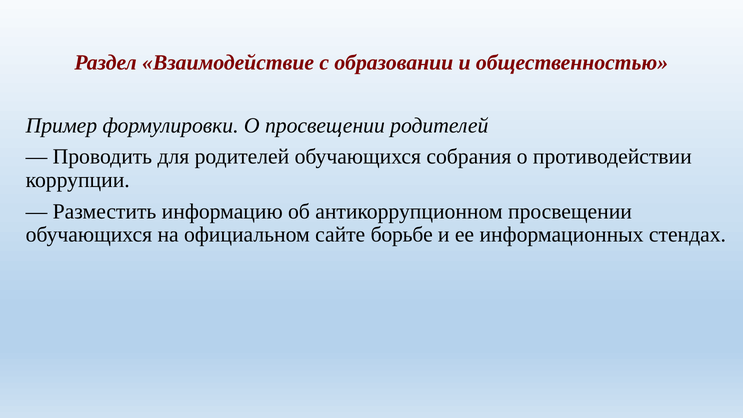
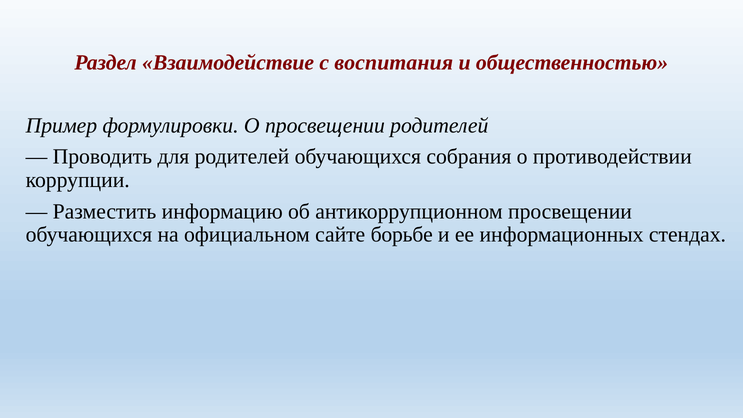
образовании: образовании -> воспитания
